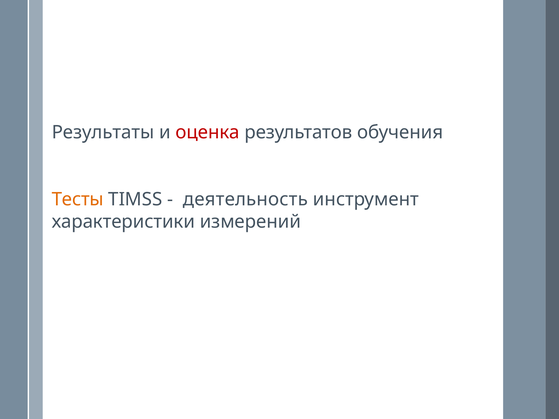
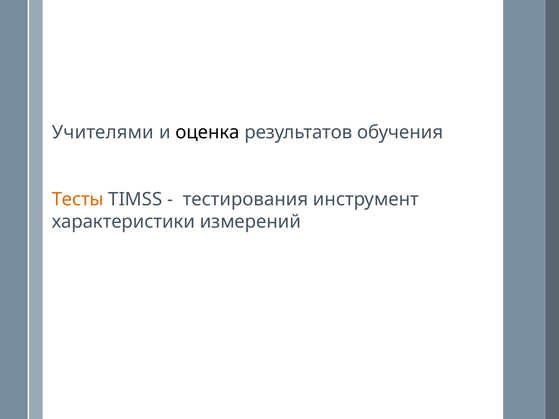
Результаты: Результаты -> Учителями
оценка colour: red -> black
деятельность: деятельность -> тестирования
